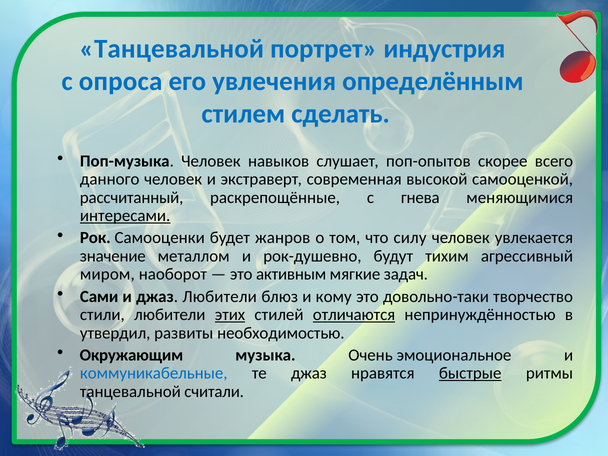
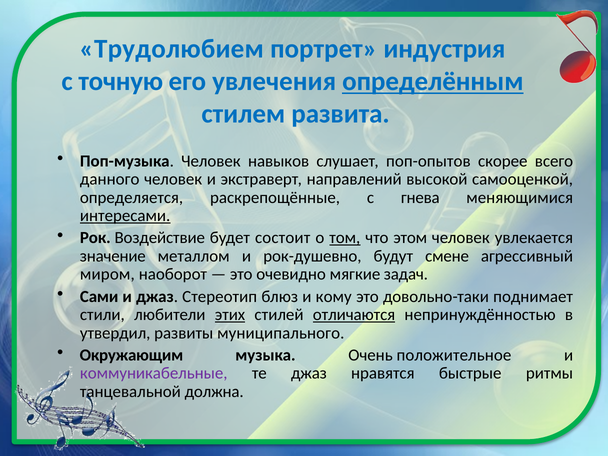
Танцевальной at (172, 49): Танцевальной -> Трудолюбием
опроса: опроса -> точную
определённым underline: none -> present
сделать: сделать -> развита
современная: современная -> направлений
рассчитанный: рассчитанный -> определяется
Самооценки: Самооценки -> Воздействие
жанров: жанров -> состоит
том underline: none -> present
силу: силу -> этом
тихим: тихим -> смене
активным: активным -> очевидно
джаз Любители: Любители -> Стереотип
творчество: творчество -> поднимает
необходимостью: необходимостью -> муниципального
эмоциональное: эмоциональное -> положительное
коммуникабельные colour: blue -> purple
быстрые underline: present -> none
считали: считали -> должна
